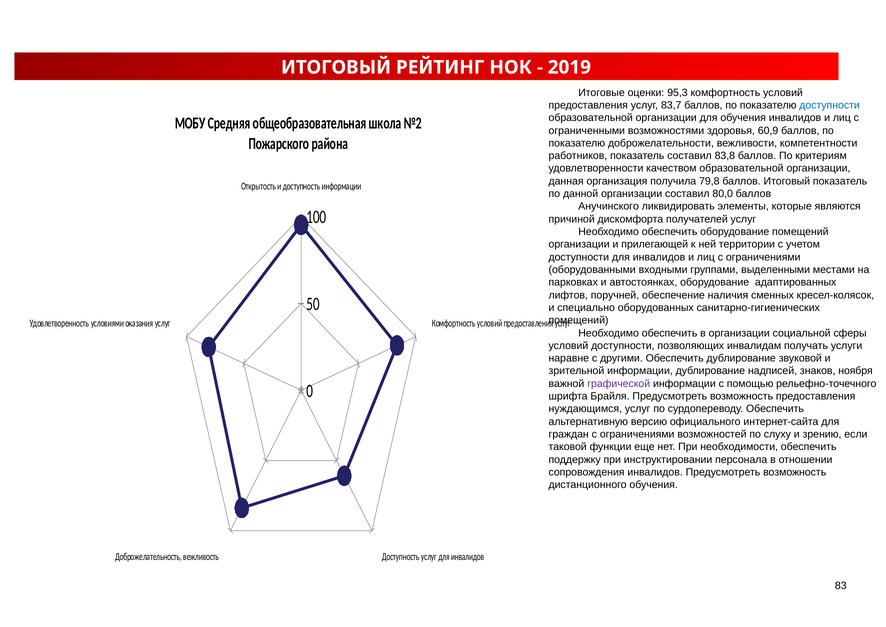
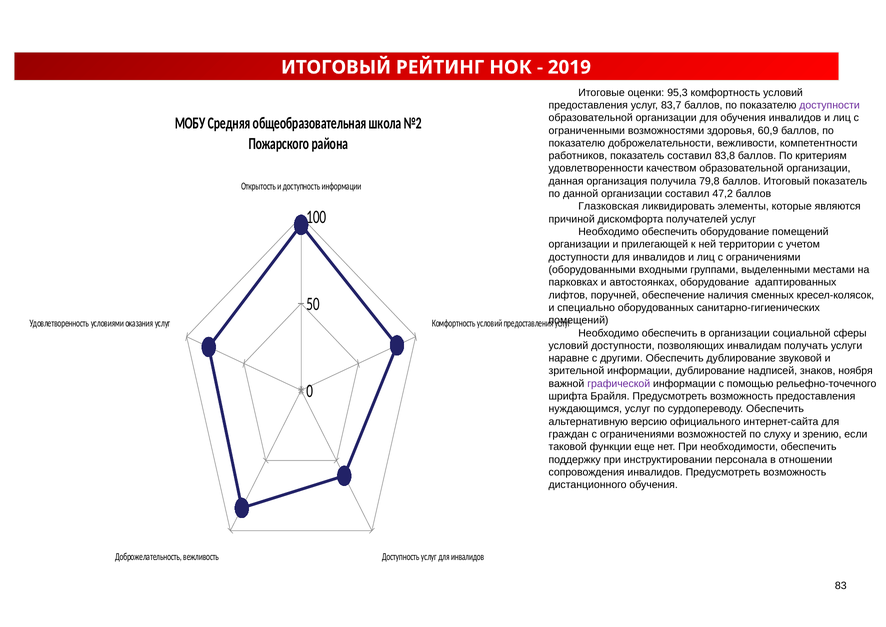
доступности at (830, 105) colour: blue -> purple
80,0: 80,0 -> 47,2
Анучинского: Анучинского -> Глазковская
